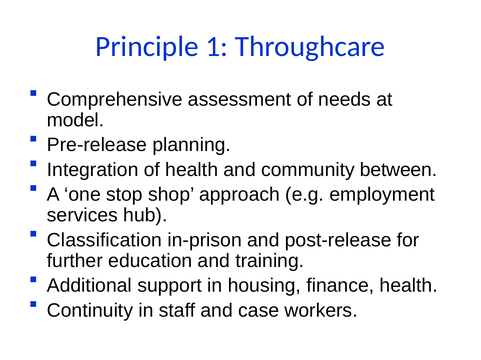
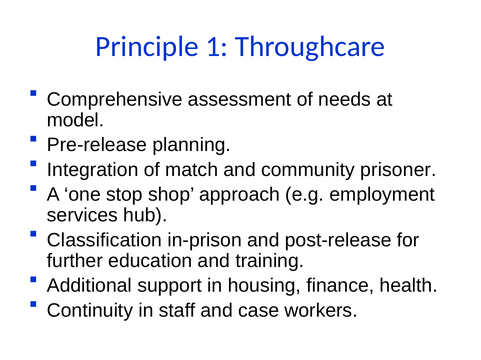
of health: health -> match
between: between -> prisoner
